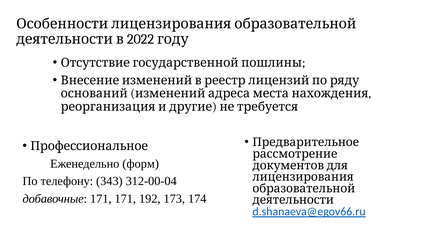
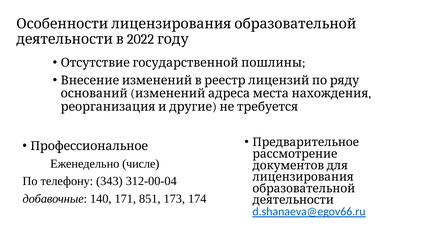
форм: форм -> числе
добавочные 171: 171 -> 140
192: 192 -> 851
